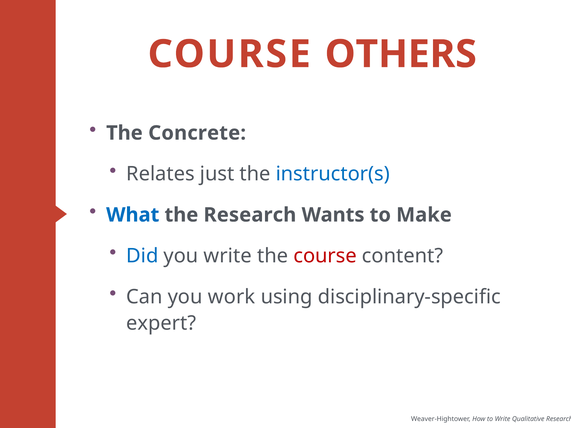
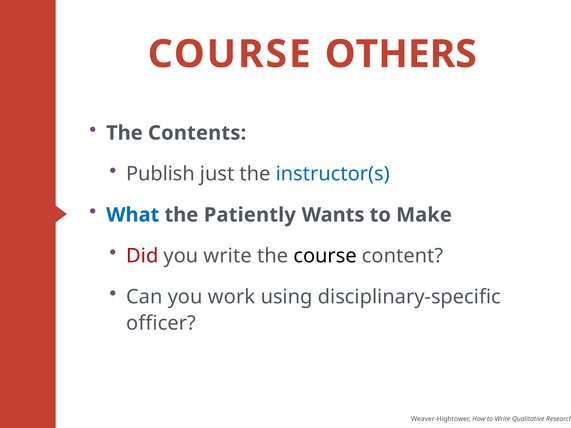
Concrete: Concrete -> Contents
Relates: Relates -> Publish
the Research: Research -> Patiently
Did colour: blue -> red
course at (325, 256) colour: red -> black
expert: expert -> officer
